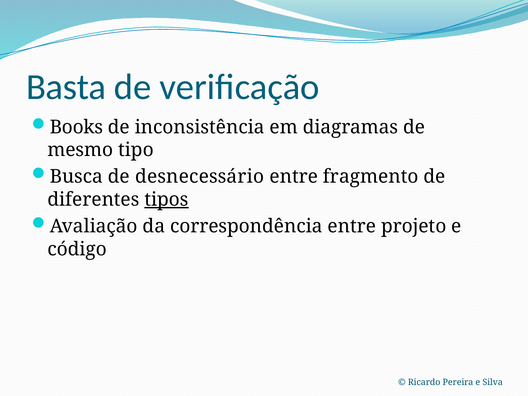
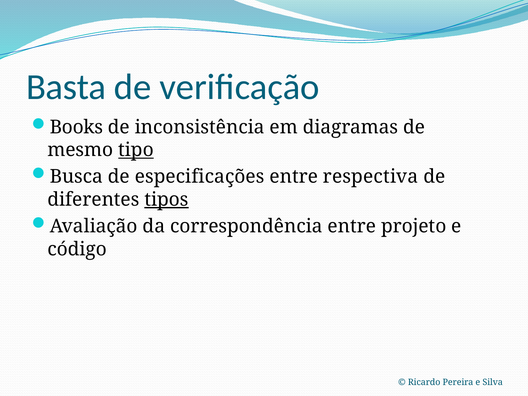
tipo underline: none -> present
desnecessário: desnecessário -> especificações
fragmento: fragmento -> respectiva
